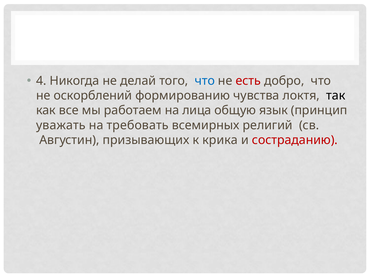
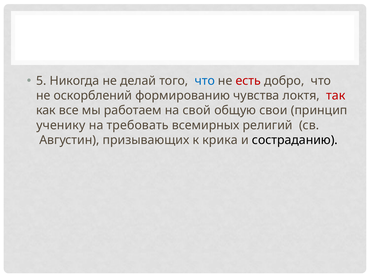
4: 4 -> 5
так colour: black -> red
лица: лица -> свой
язык: язык -> свои
уважать: уважать -> ученику
состраданию colour: red -> black
